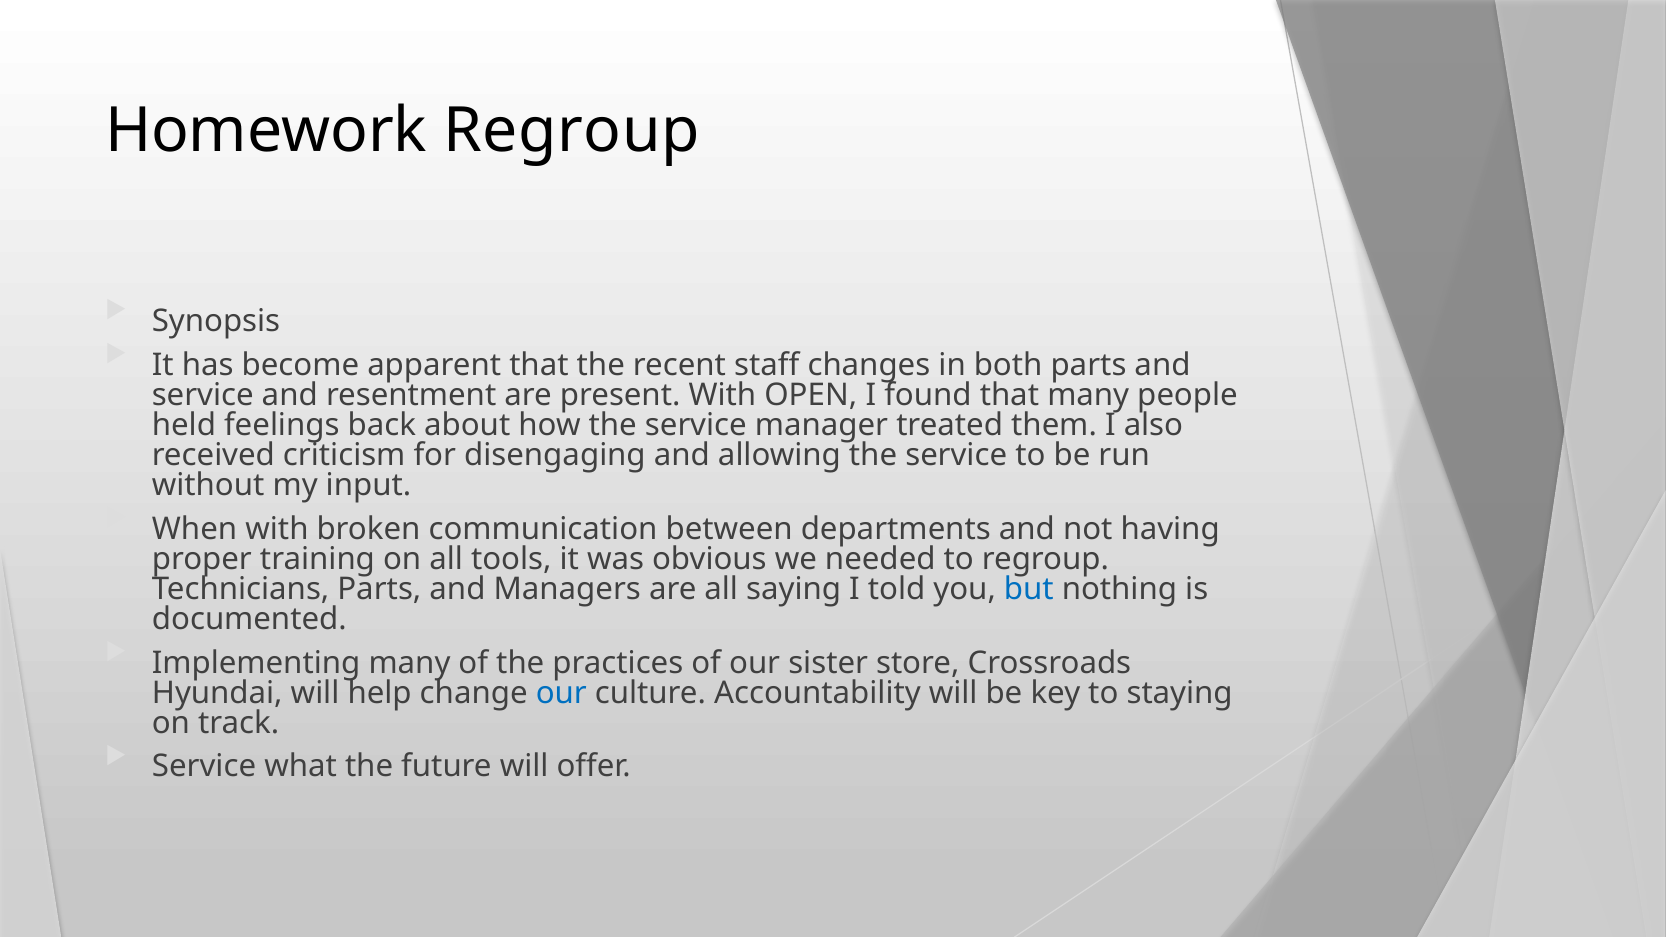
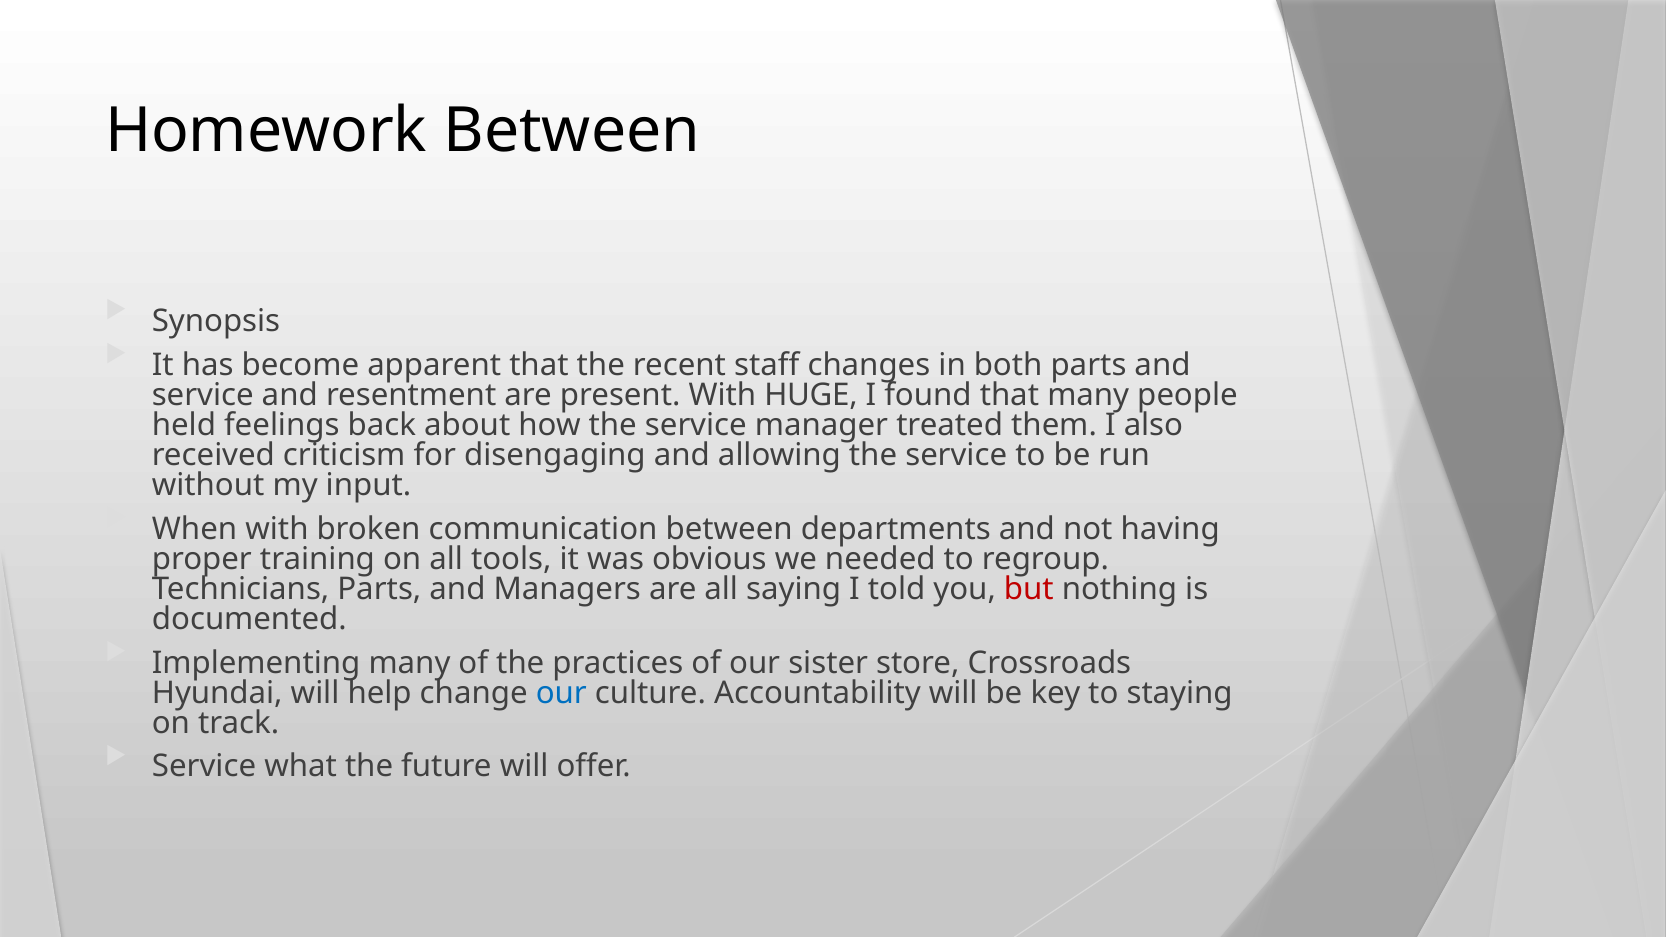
Homework Regroup: Regroup -> Between
OPEN: OPEN -> HUGE
but colour: blue -> red
